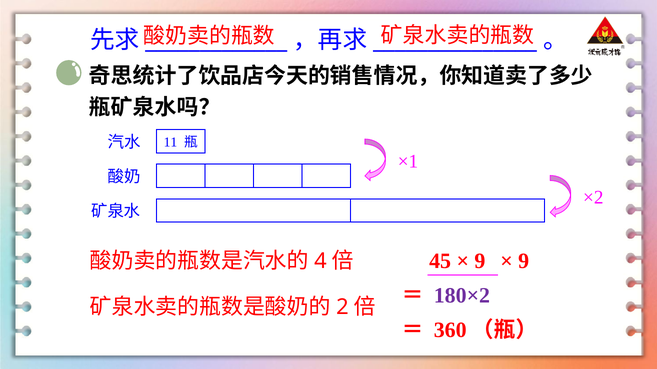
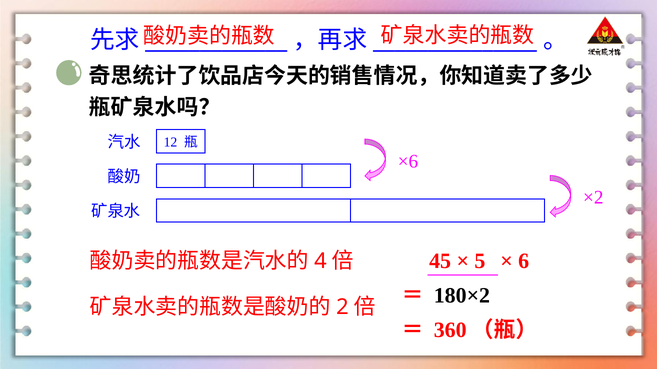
11: 11 -> 12
×1: ×1 -> ×6
9 at (480, 261): 9 -> 5
9 at (524, 261): 9 -> 6
180×2 colour: purple -> black
